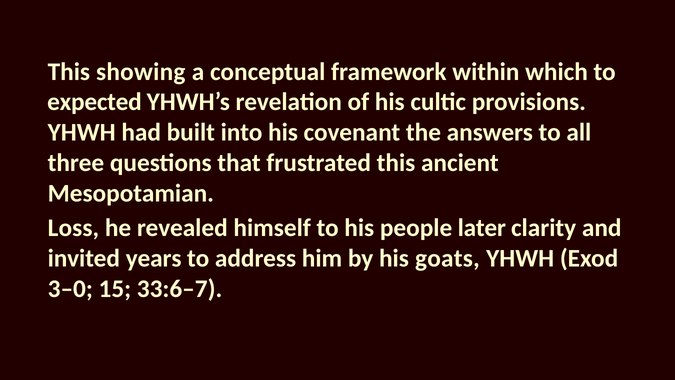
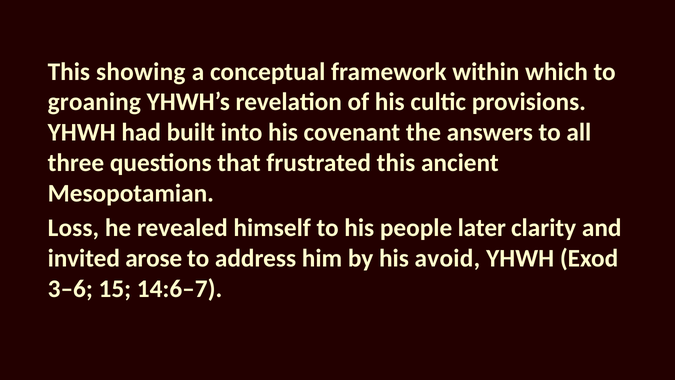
expected: expected -> groaning
years: years -> arose
goats: goats -> avoid
3–0: 3–0 -> 3–6
33:6–7: 33:6–7 -> 14:6–7
